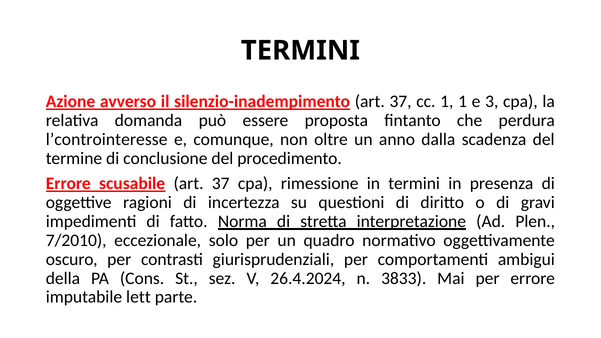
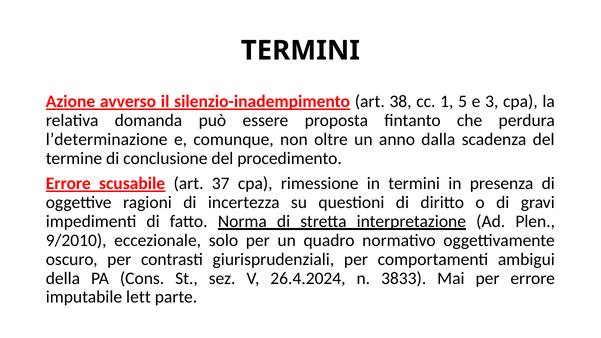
silenzio-inadempimento art 37: 37 -> 38
1 1: 1 -> 5
l’controinteresse: l’controinteresse -> l’determinazione
7/2010: 7/2010 -> 9/2010
